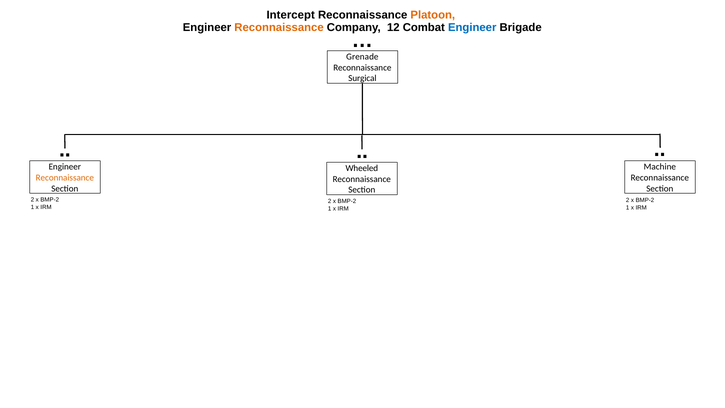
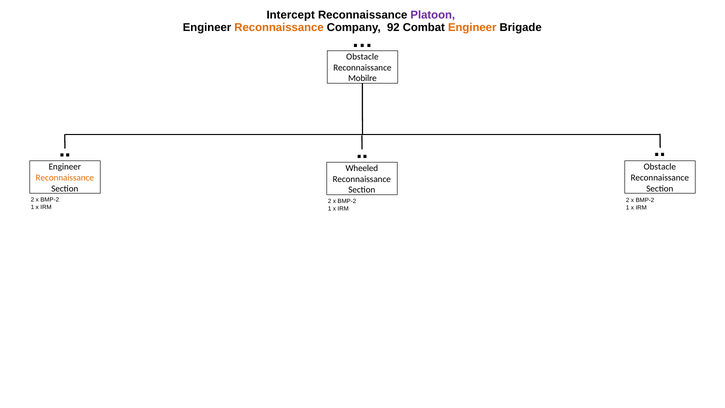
Platoon colour: orange -> purple
12: 12 -> 92
Engineer at (472, 27) colour: blue -> orange
Grenade at (362, 57): Grenade -> Obstacle
Surgical: Surgical -> Mobilre
Machine at (660, 167): Machine -> Obstacle
